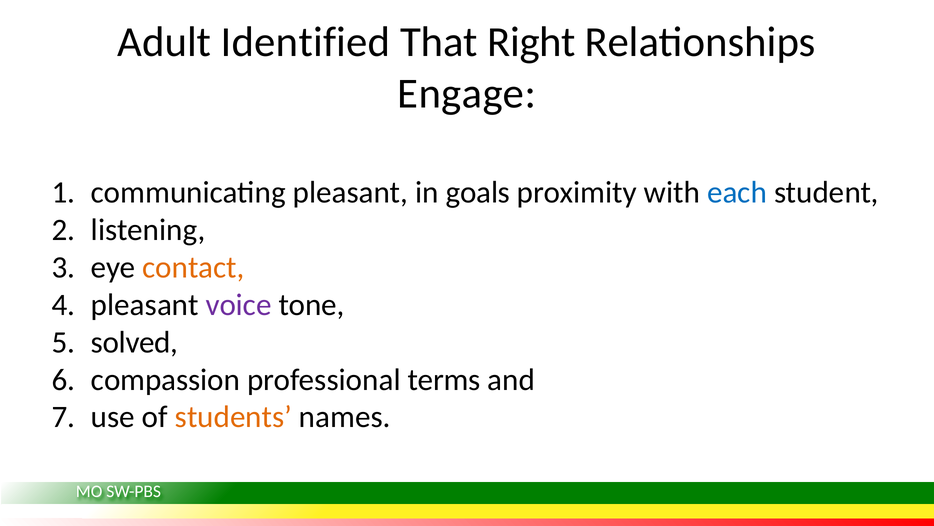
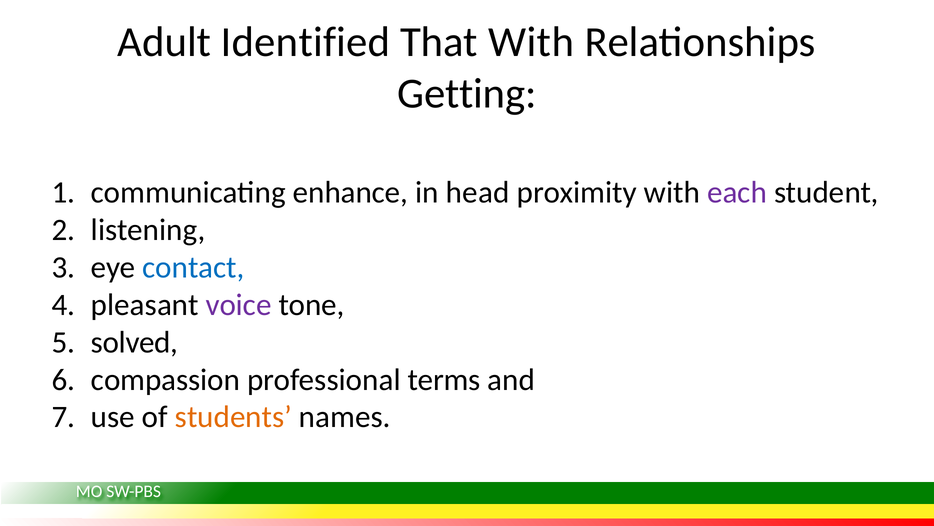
That Right: Right -> With
Engage: Engage -> Getting
communicating pleasant: pleasant -> enhance
goals: goals -> head
each colour: blue -> purple
contact colour: orange -> blue
